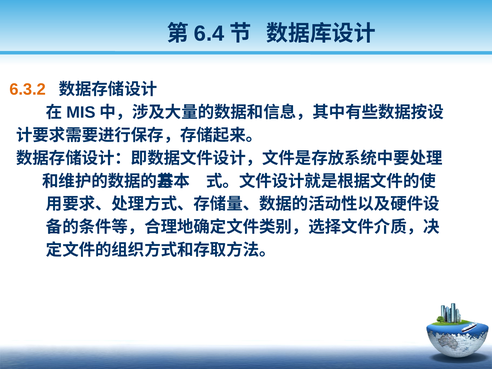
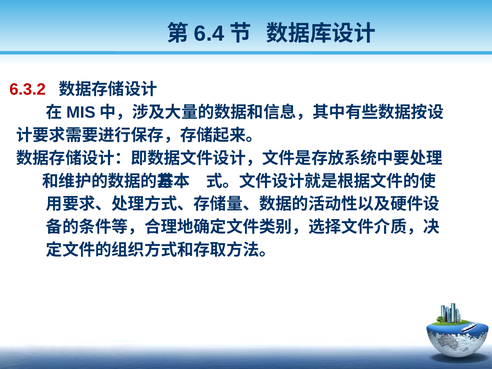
6.3.2 colour: orange -> red
